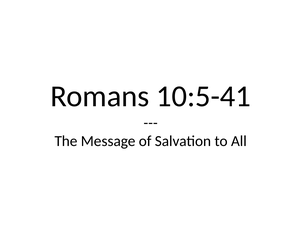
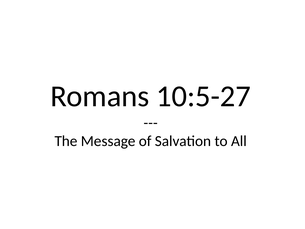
10:5-41: 10:5-41 -> 10:5-27
